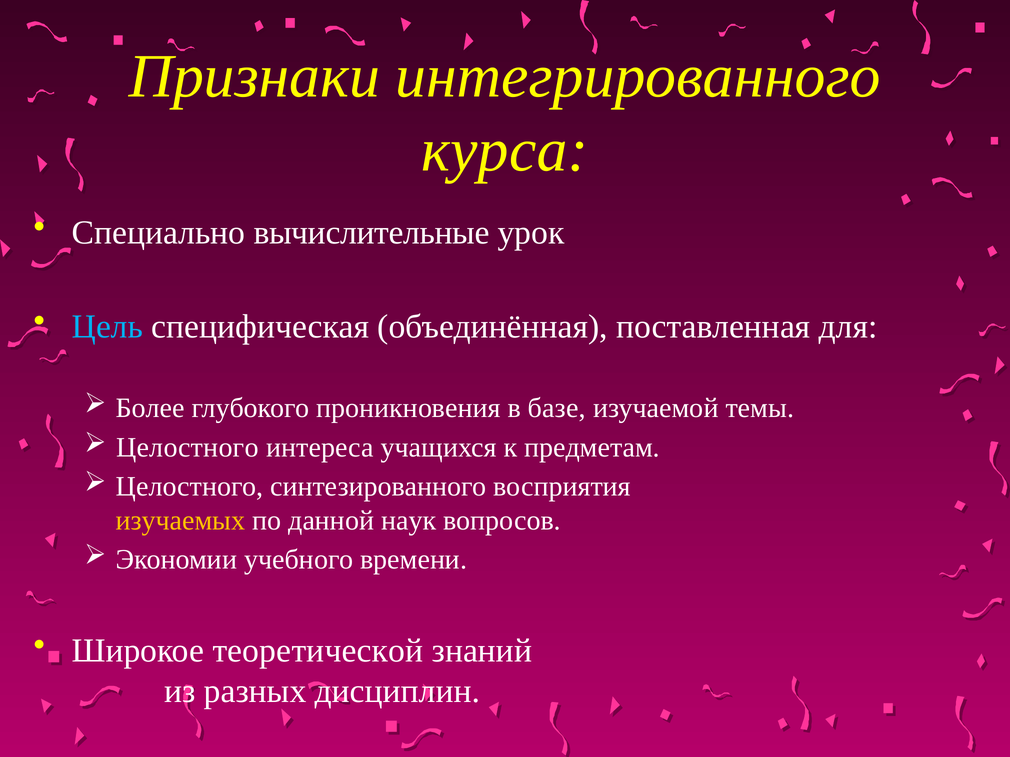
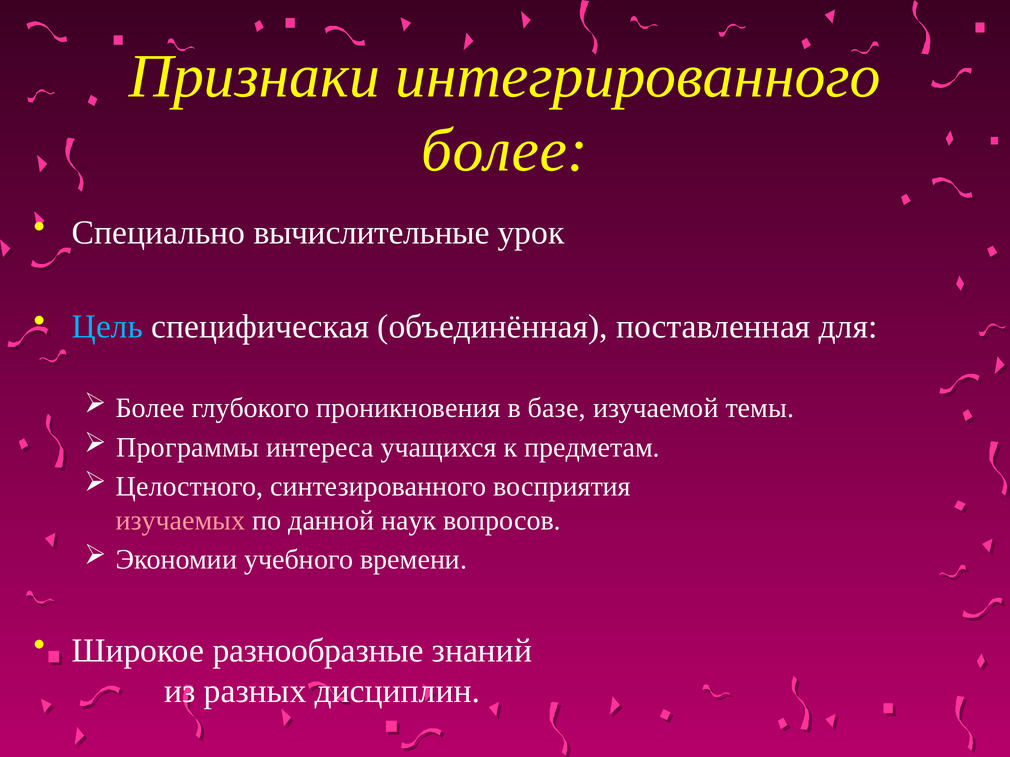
курса at (505, 150): курса -> более
Целостного at (188, 448): Целостного -> Программы
изучаемых colour: yellow -> pink
теоретической: теоретической -> разнообразные
